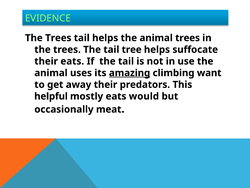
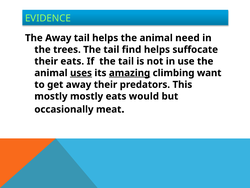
Trees at (58, 38): Trees -> Away
animal trees: trees -> need
tree: tree -> find
uses underline: none -> present
helpful at (51, 96): helpful -> mostly
